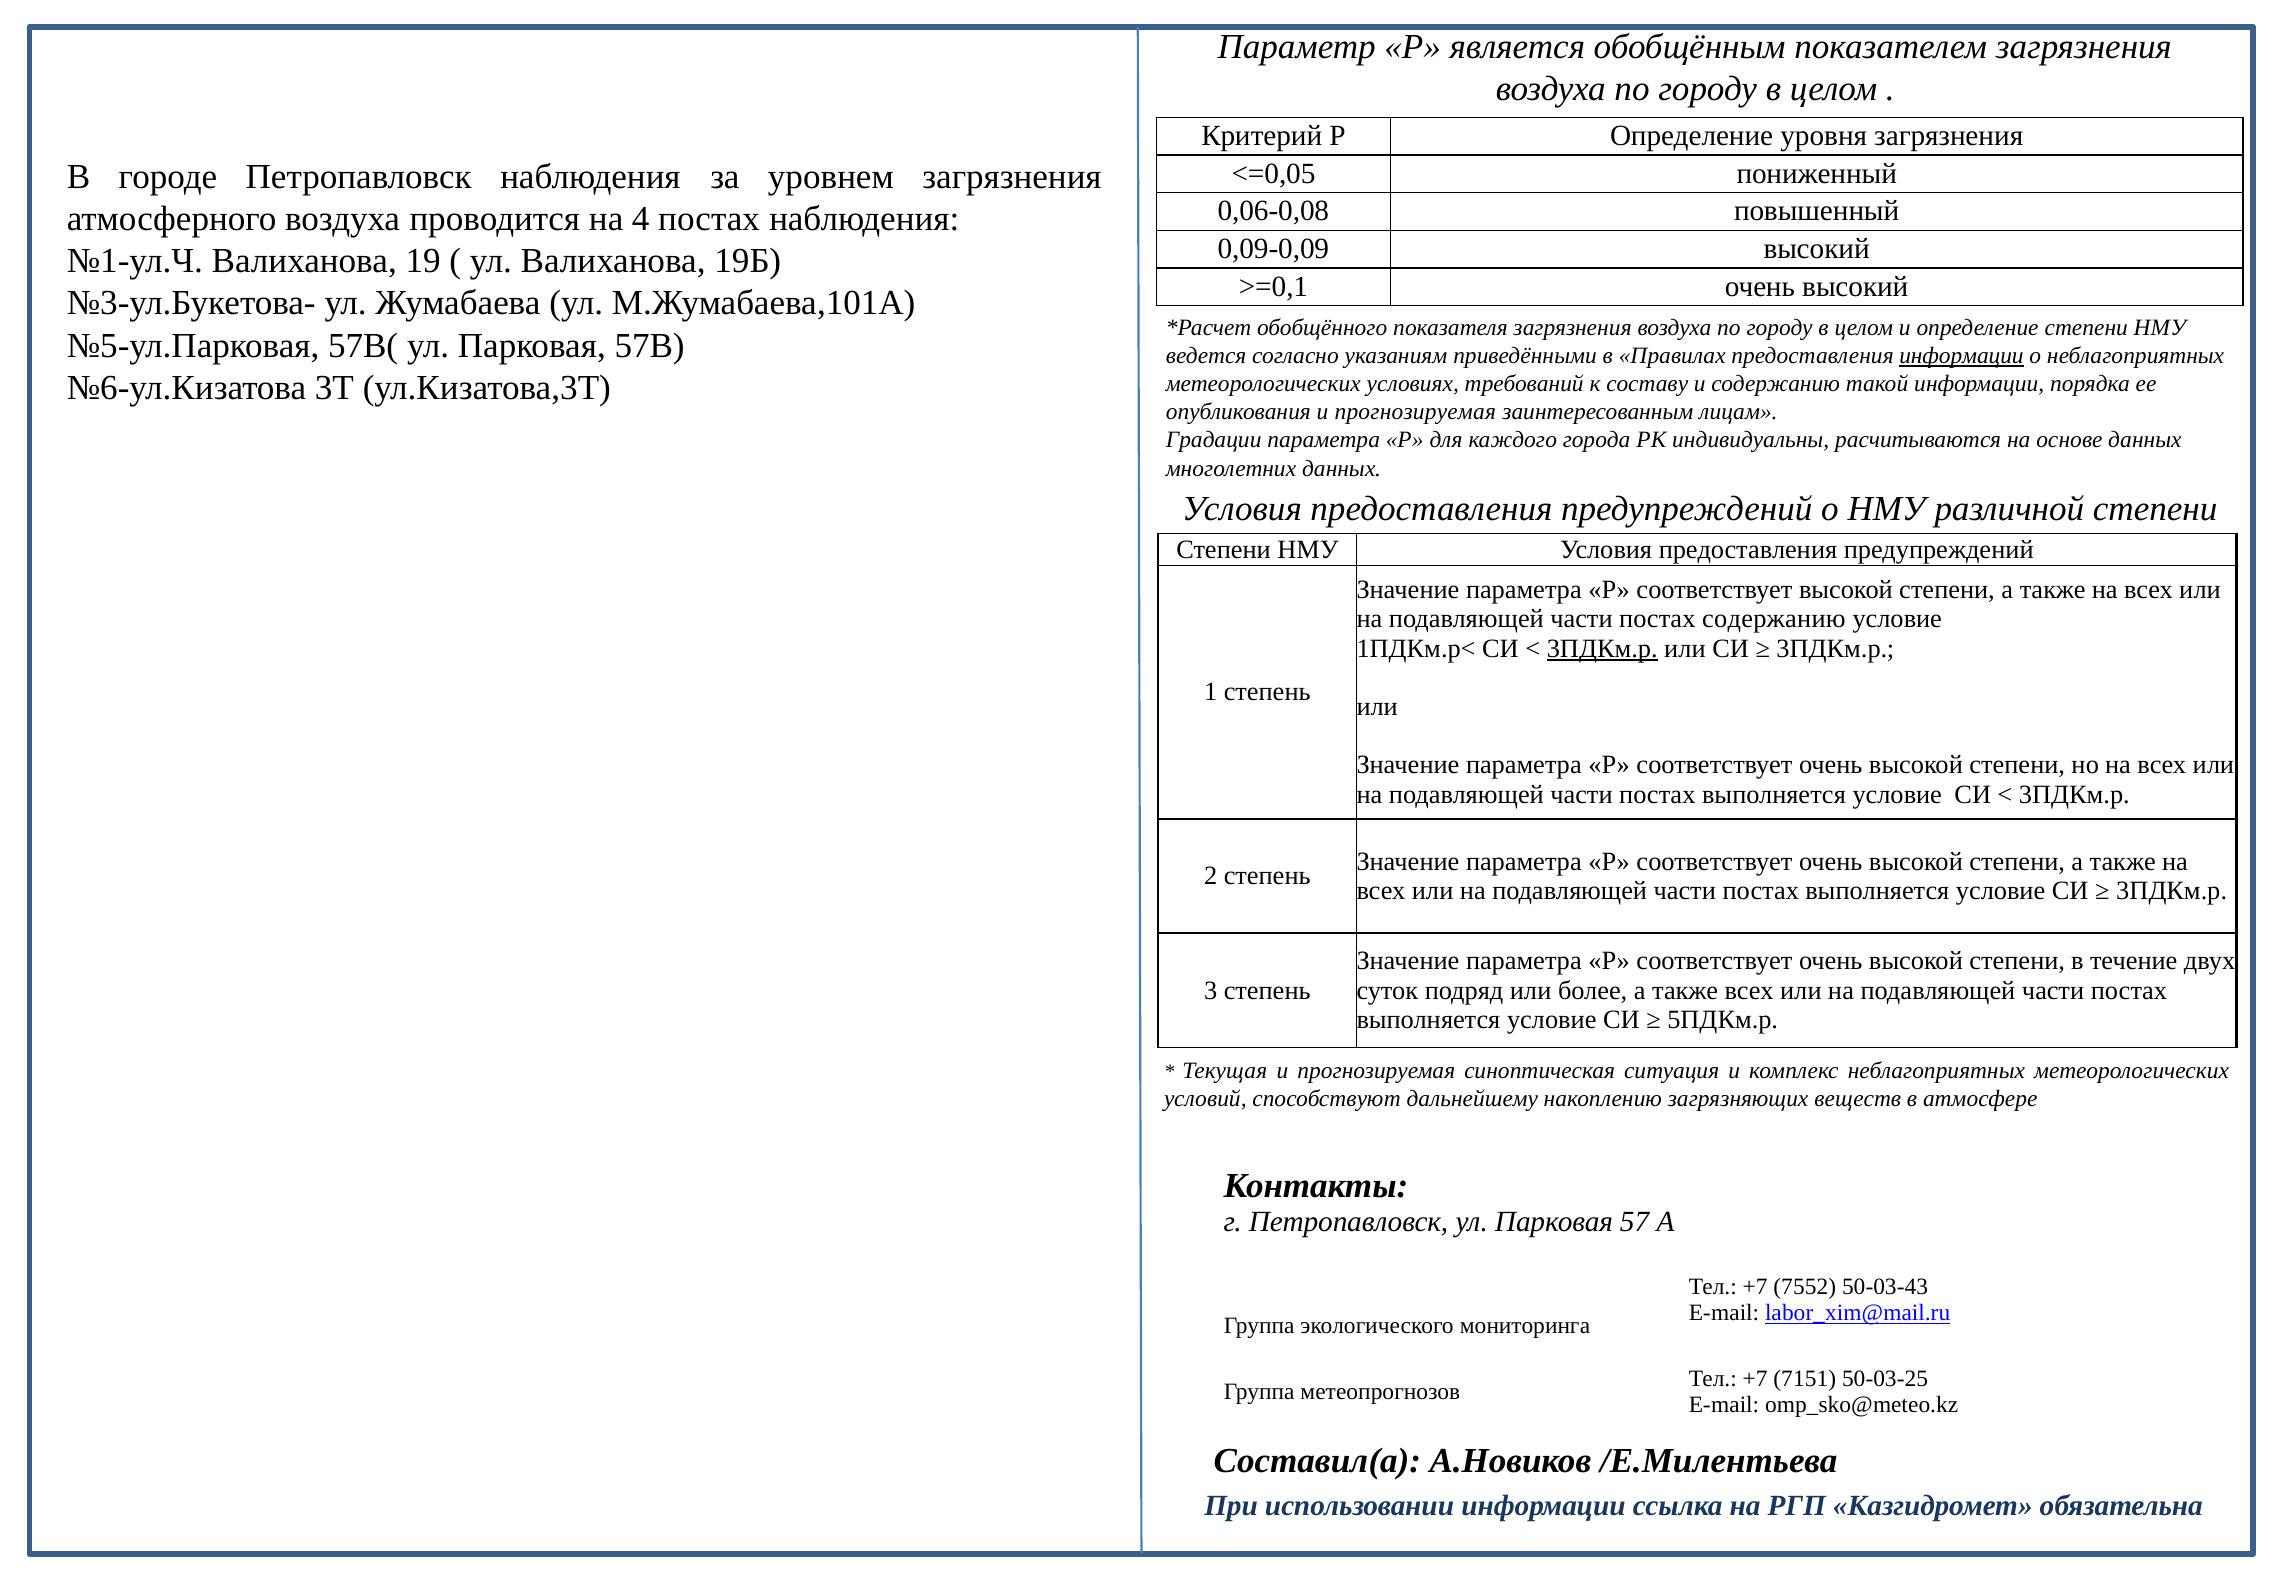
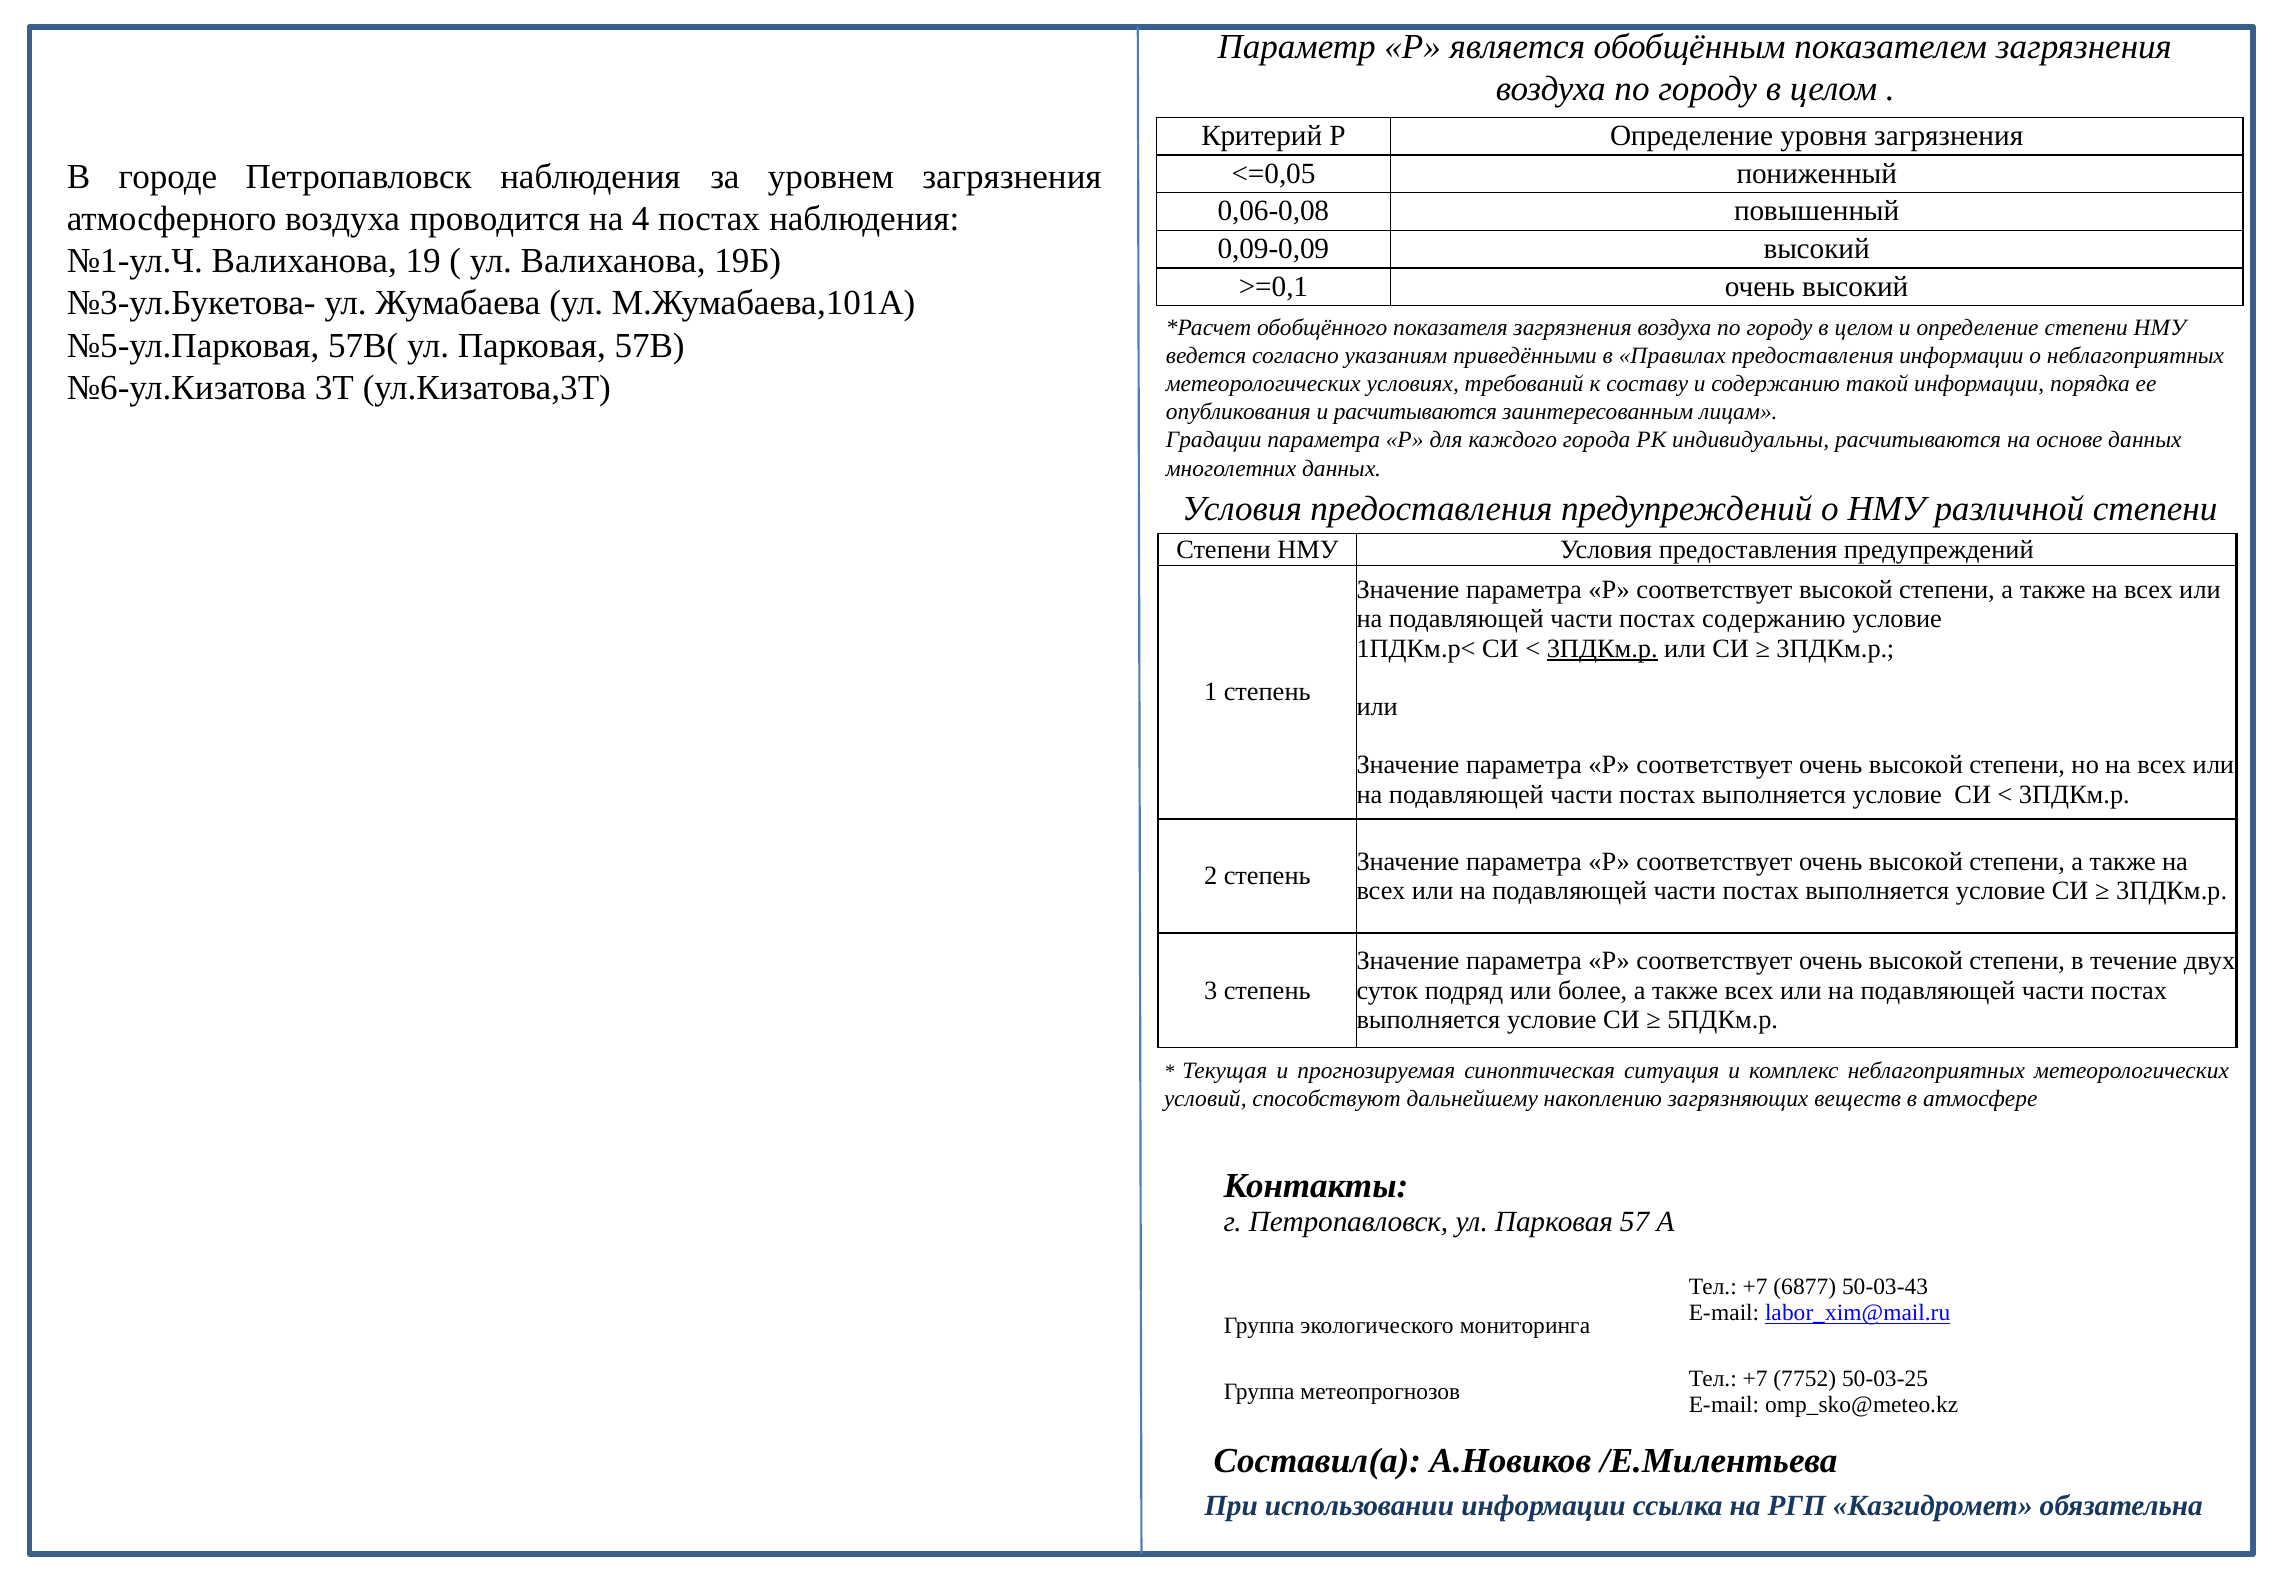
информации at (1961, 356) underline: present -> none
опубликования и прогнозируемая: прогнозируемая -> расчитываются
7552: 7552 -> 6877
7151: 7151 -> 7752
